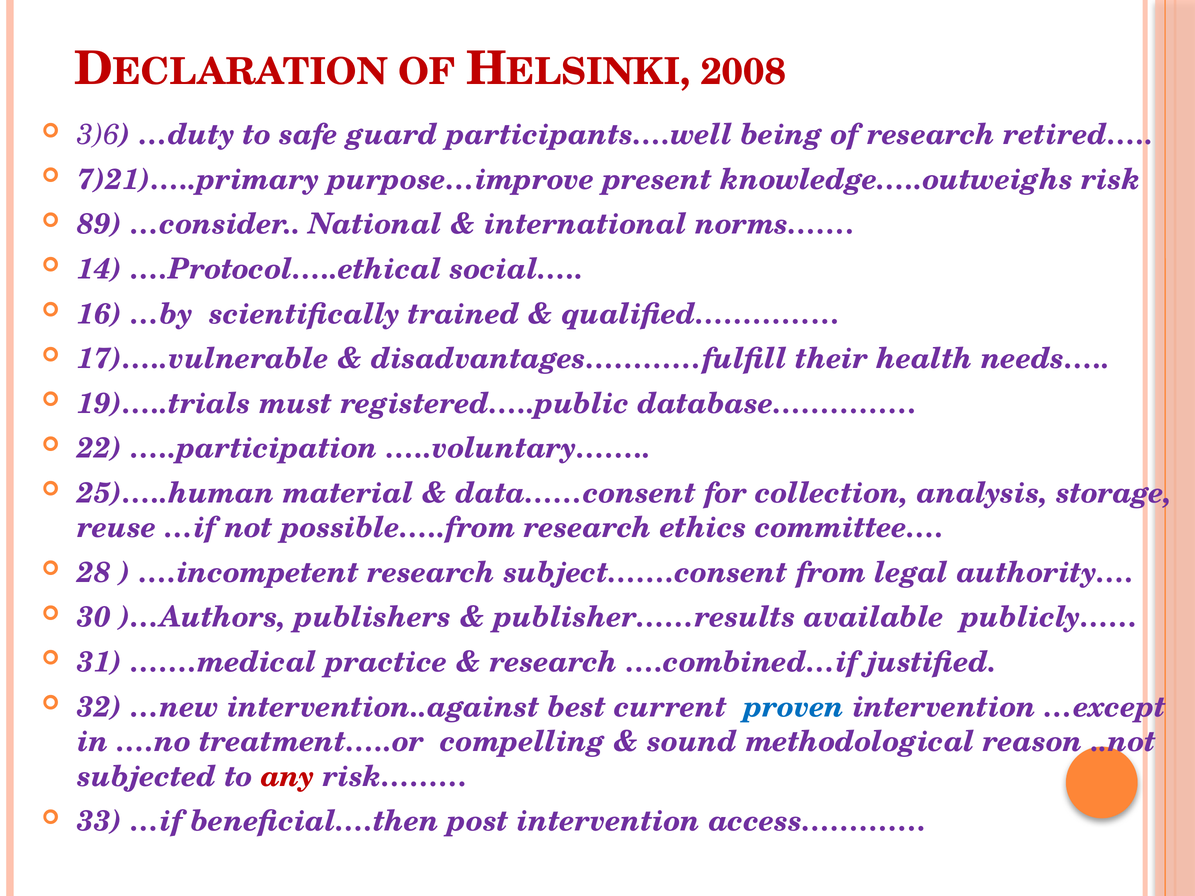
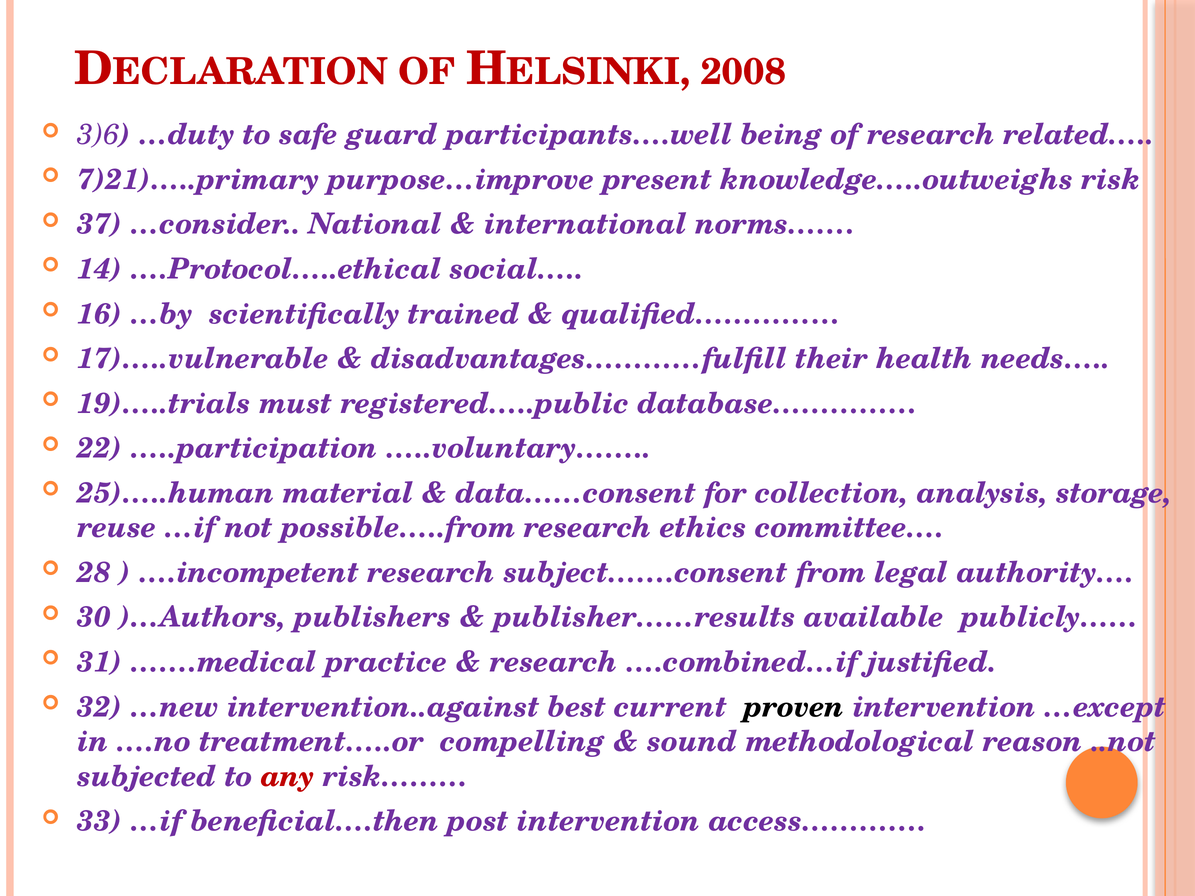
retired…: retired… -> related…
89: 89 -> 37
proven colour: blue -> black
